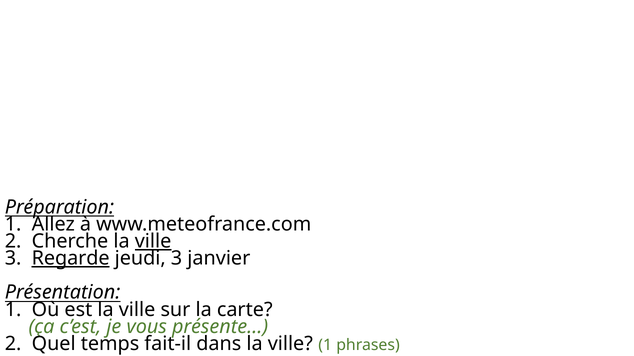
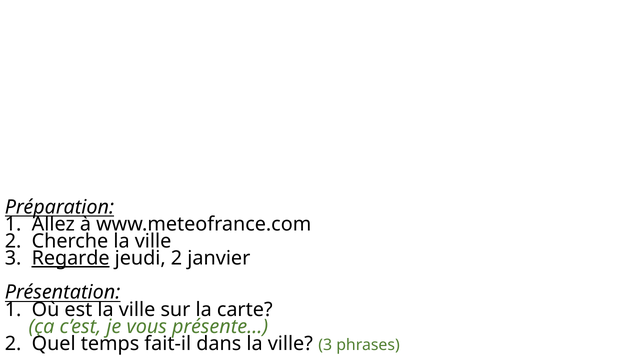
ville at (153, 242) underline: present -> none
jeudi 3: 3 -> 2
1 at (325, 346): 1 -> 3
